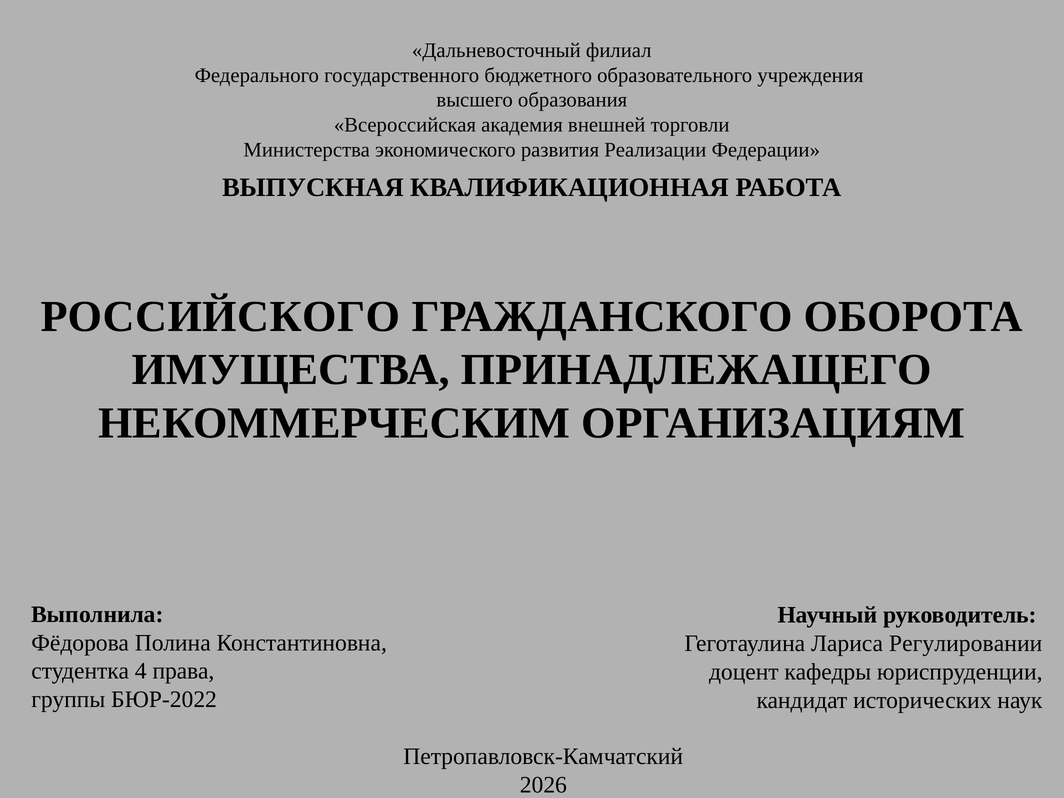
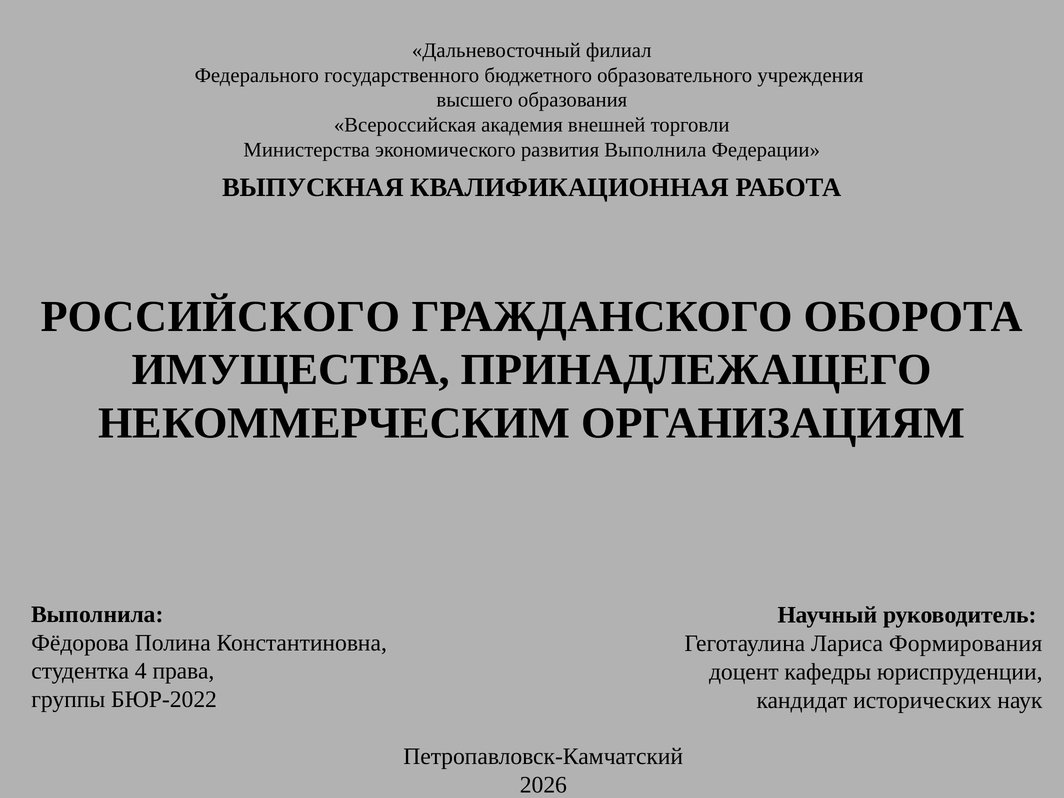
развития Реализации: Реализации -> Выполнила
Регулировании: Регулировании -> Формирования
